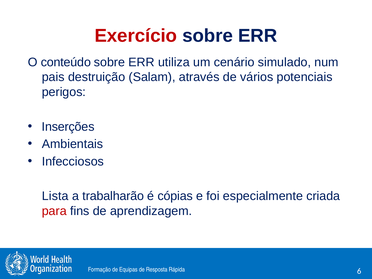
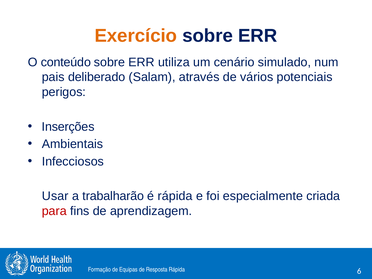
Exercício colour: red -> orange
destruição: destruição -> deliberado
Lista: Lista -> Usar
é cópias: cópias -> rápida
